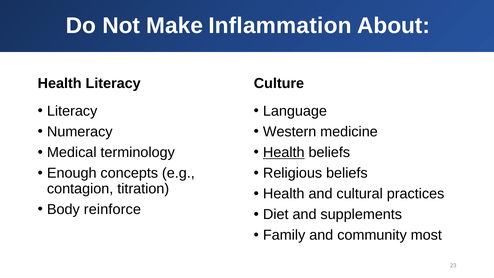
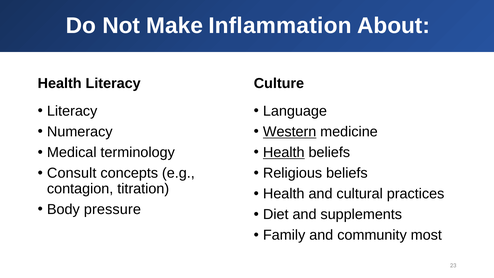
Western underline: none -> present
Enough: Enough -> Consult
reinforce: reinforce -> pressure
